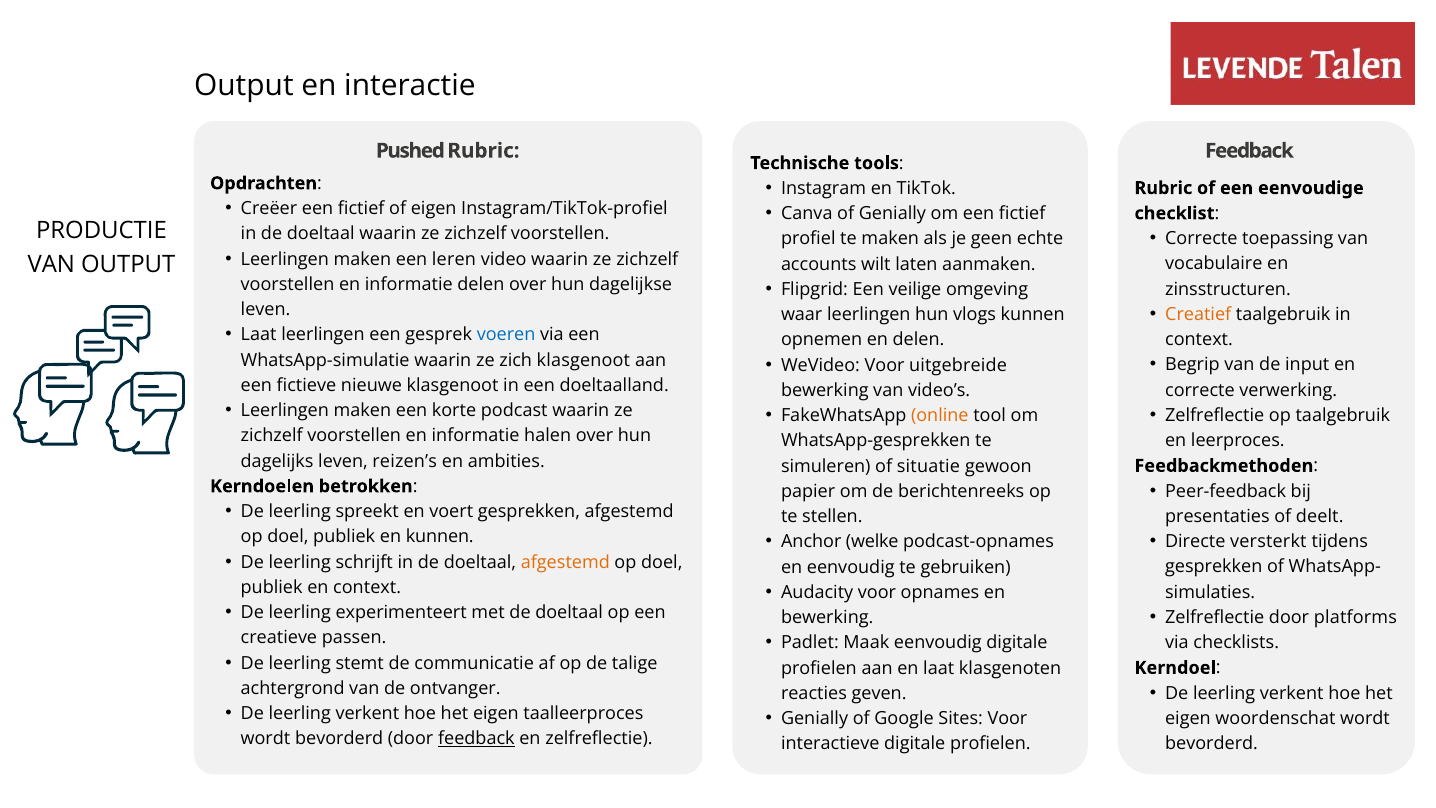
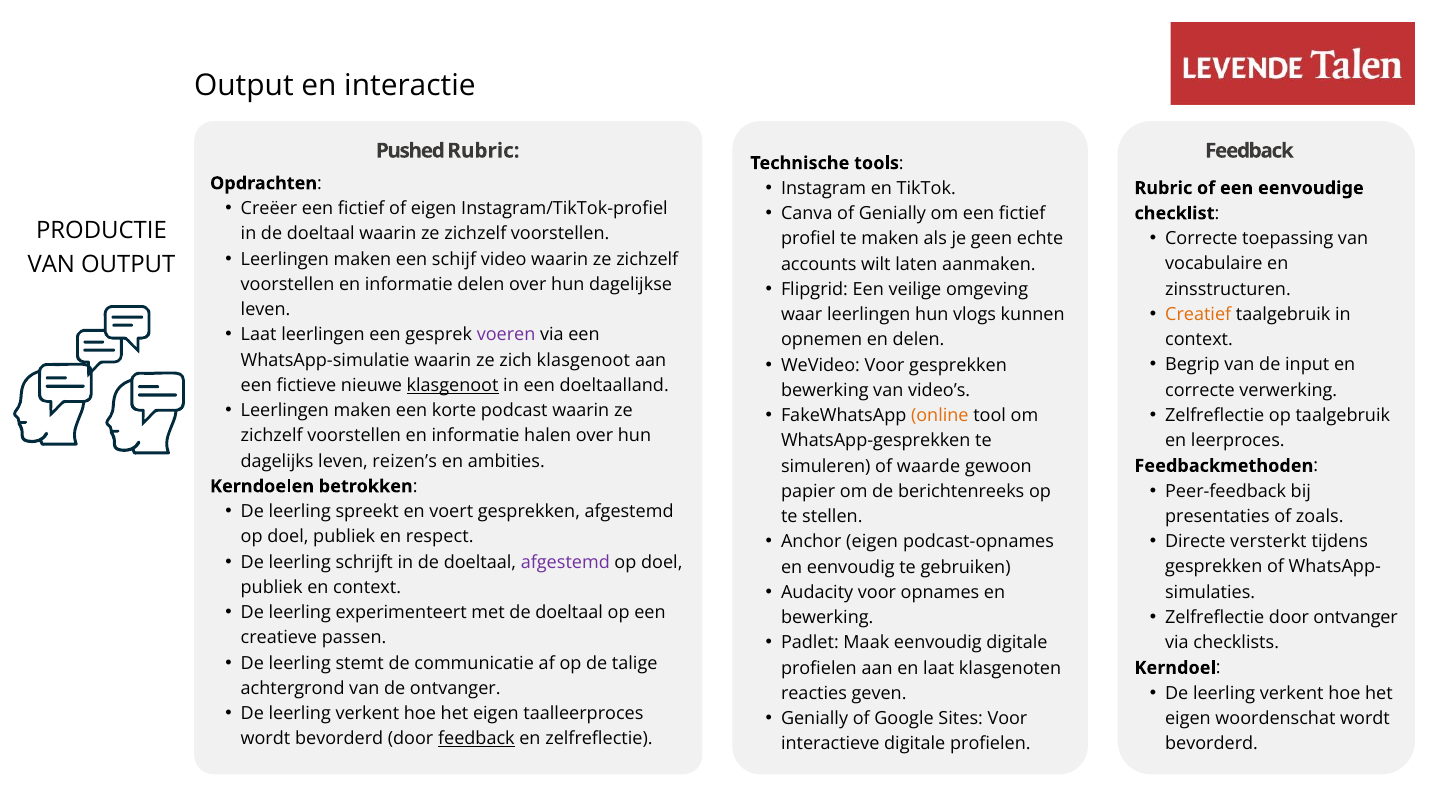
leren: leren -> schijf
voeren colour: blue -> purple
Voor uitgebreide: uitgebreide -> gesprekken
klasgenoot at (453, 385) underline: none -> present
situatie: situatie -> waarde
deelt: deelt -> zoals
en kunnen: kunnen -> respect
Anchor welke: welke -> eigen
afgestemd at (565, 562) colour: orange -> purple
door platforms: platforms -> ontvanger
